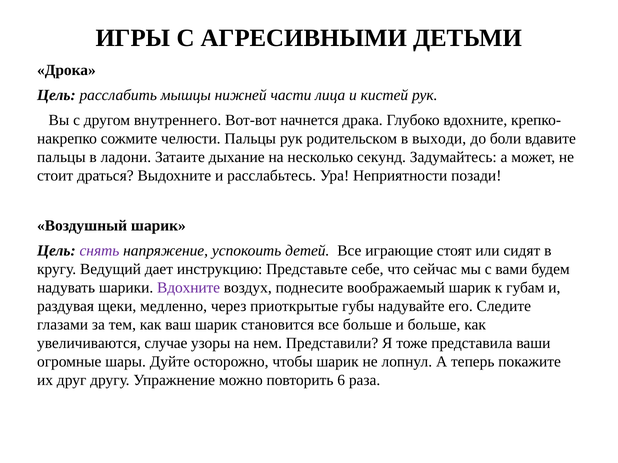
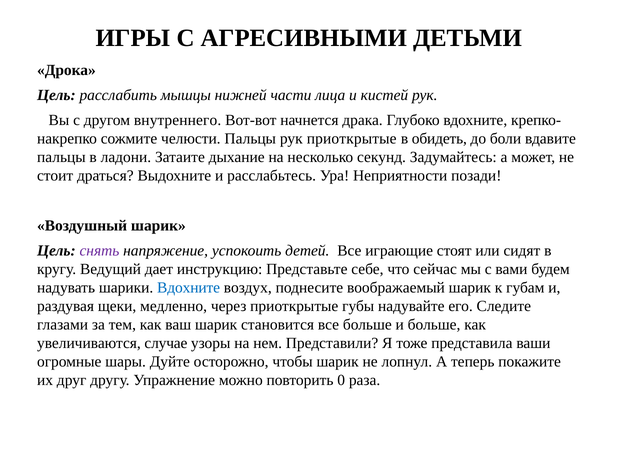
рук родительском: родительском -> приоткрытые
выходи: выходи -> обидеть
Вдохните at (189, 288) colour: purple -> blue
6: 6 -> 0
